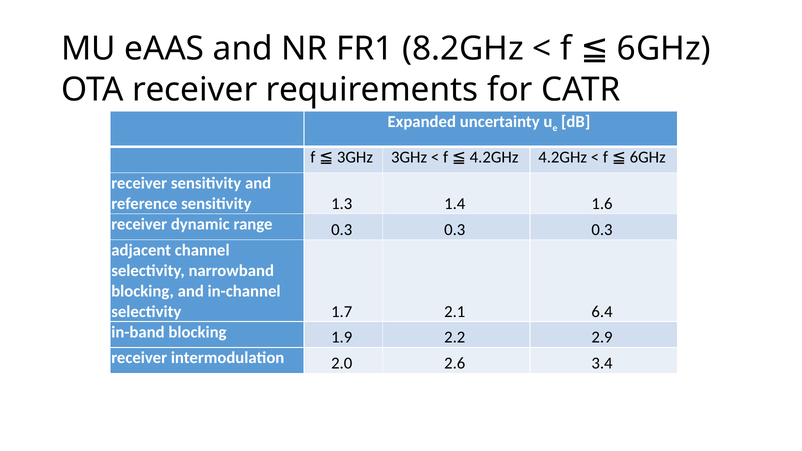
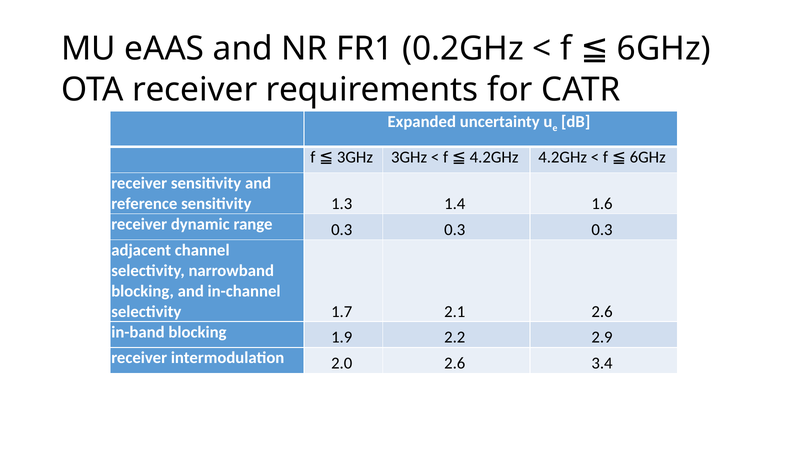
8.2GHz: 8.2GHz -> 0.2GHz
2.1 6.4: 6.4 -> 2.6
